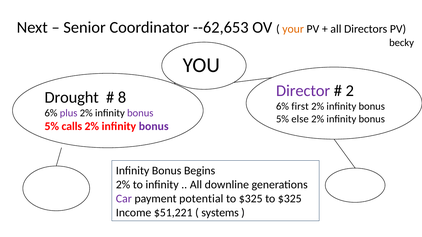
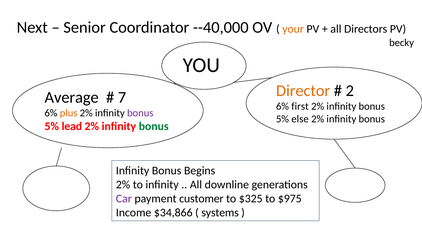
--62,653: --62,653 -> --40,000
Director colour: purple -> orange
Drought: Drought -> Average
8: 8 -> 7
plus colour: purple -> orange
calls: calls -> lead
bonus at (154, 127) colour: purple -> green
potential: potential -> customer
$325 to $325: $325 -> $975
$51,221: $51,221 -> $34,866
